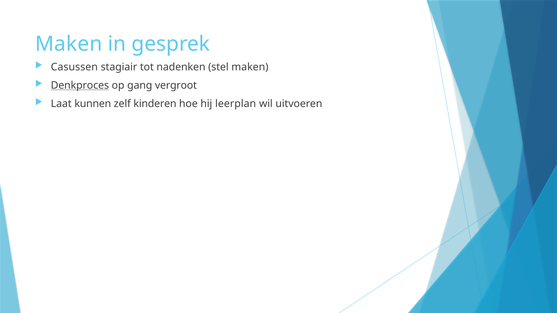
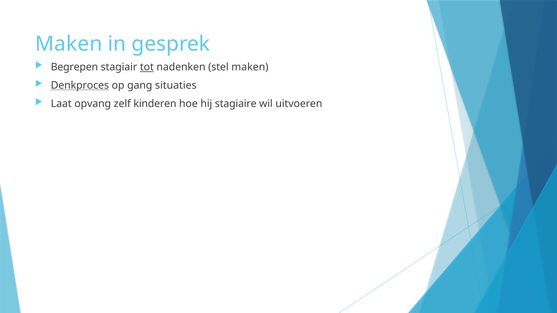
Casussen: Casussen -> Begrepen
tot underline: none -> present
vergroot: vergroot -> situaties
kunnen: kunnen -> opvang
leerplan: leerplan -> stagiaire
